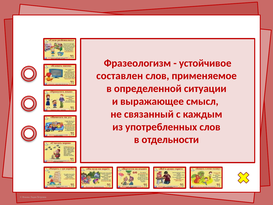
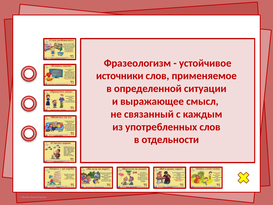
составлен: составлен -> источники
